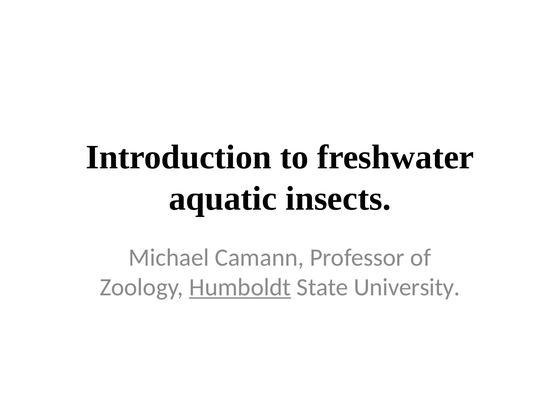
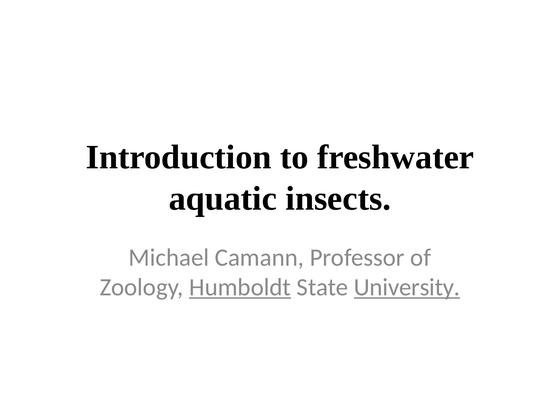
University underline: none -> present
